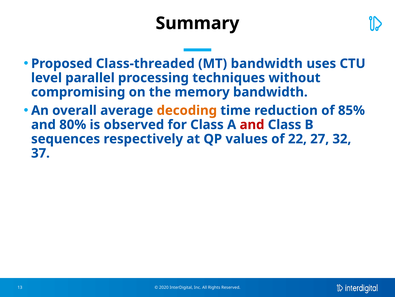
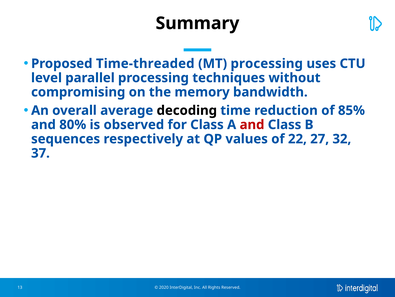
Class-threaded: Class-threaded -> Time-threaded
MT bandwidth: bandwidth -> processing
decoding colour: orange -> black
